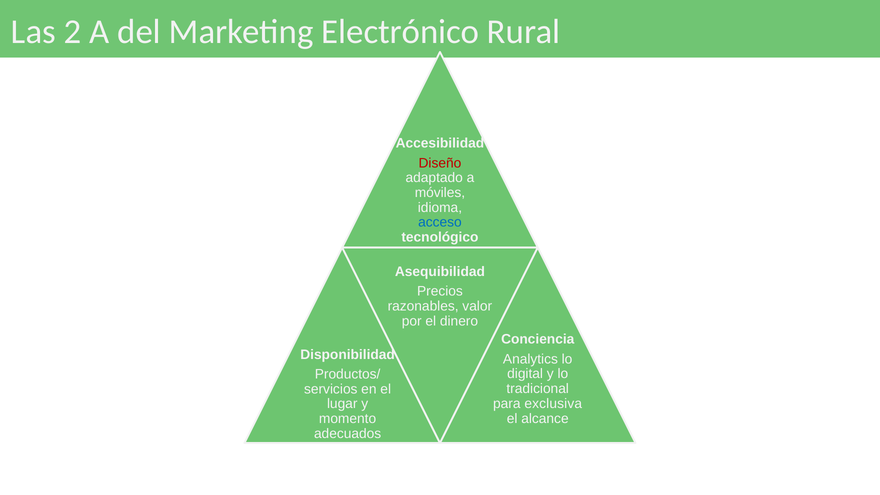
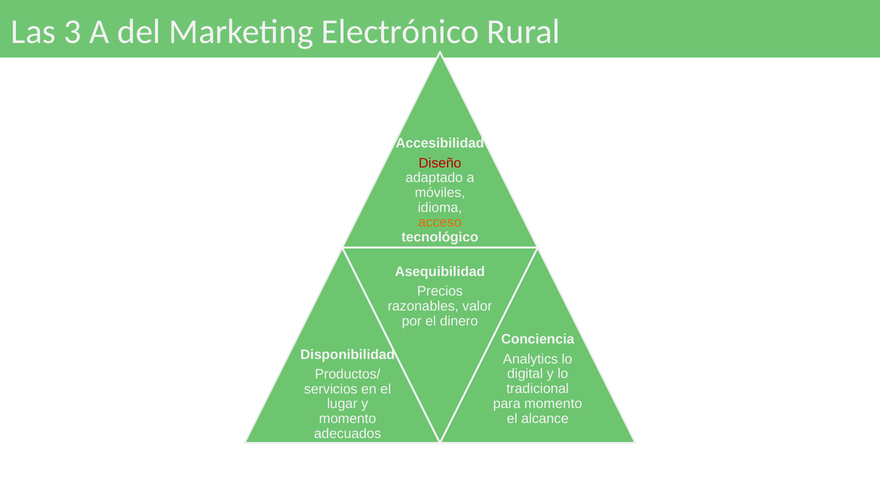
2: 2 -> 3
acceso colour: blue -> orange
para exclusiva: exclusiva -> momento
